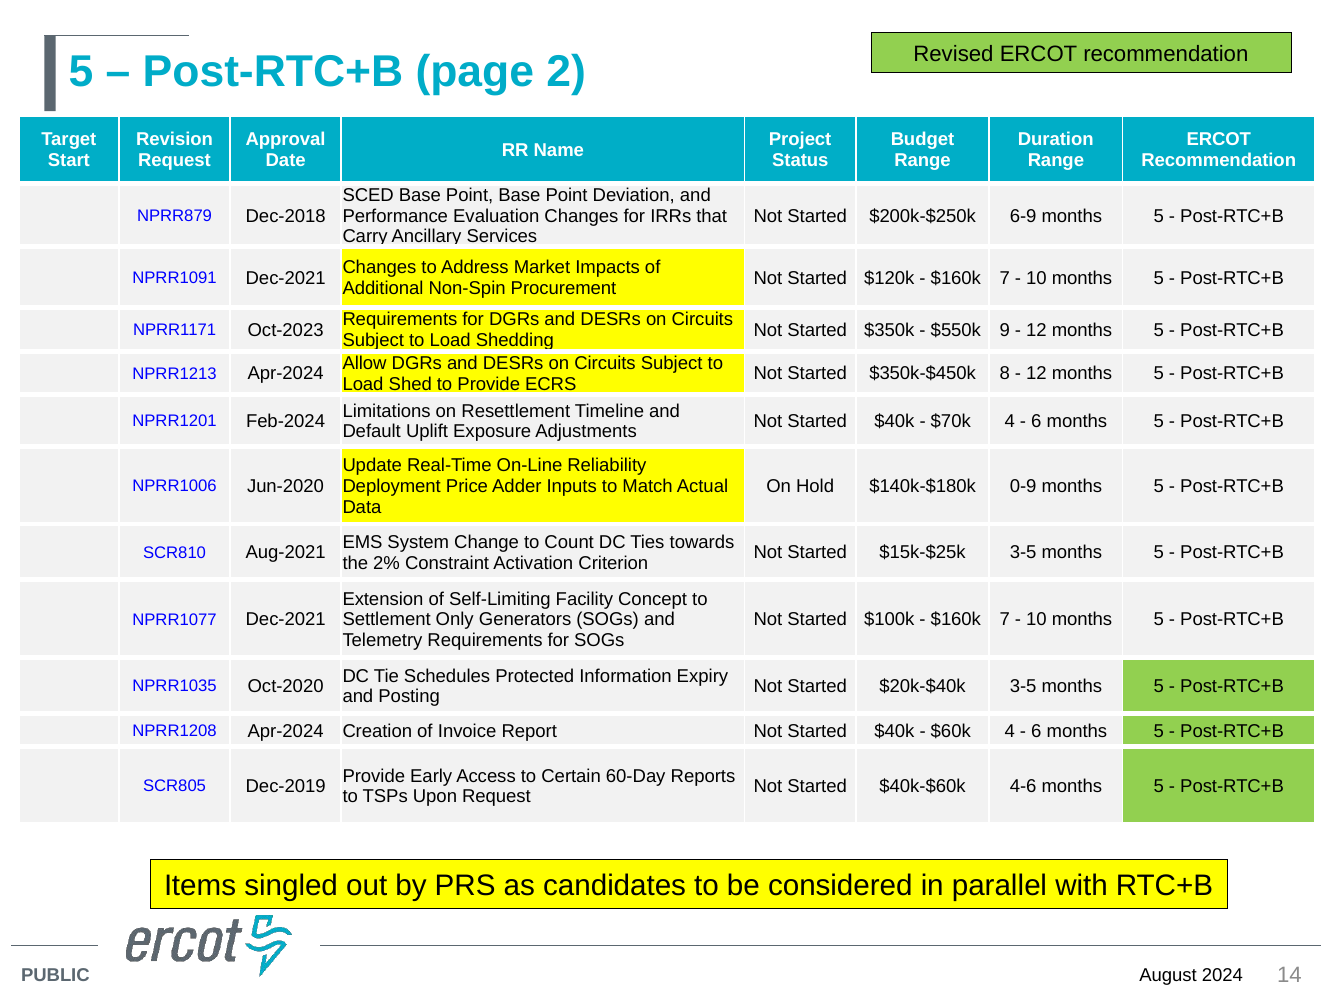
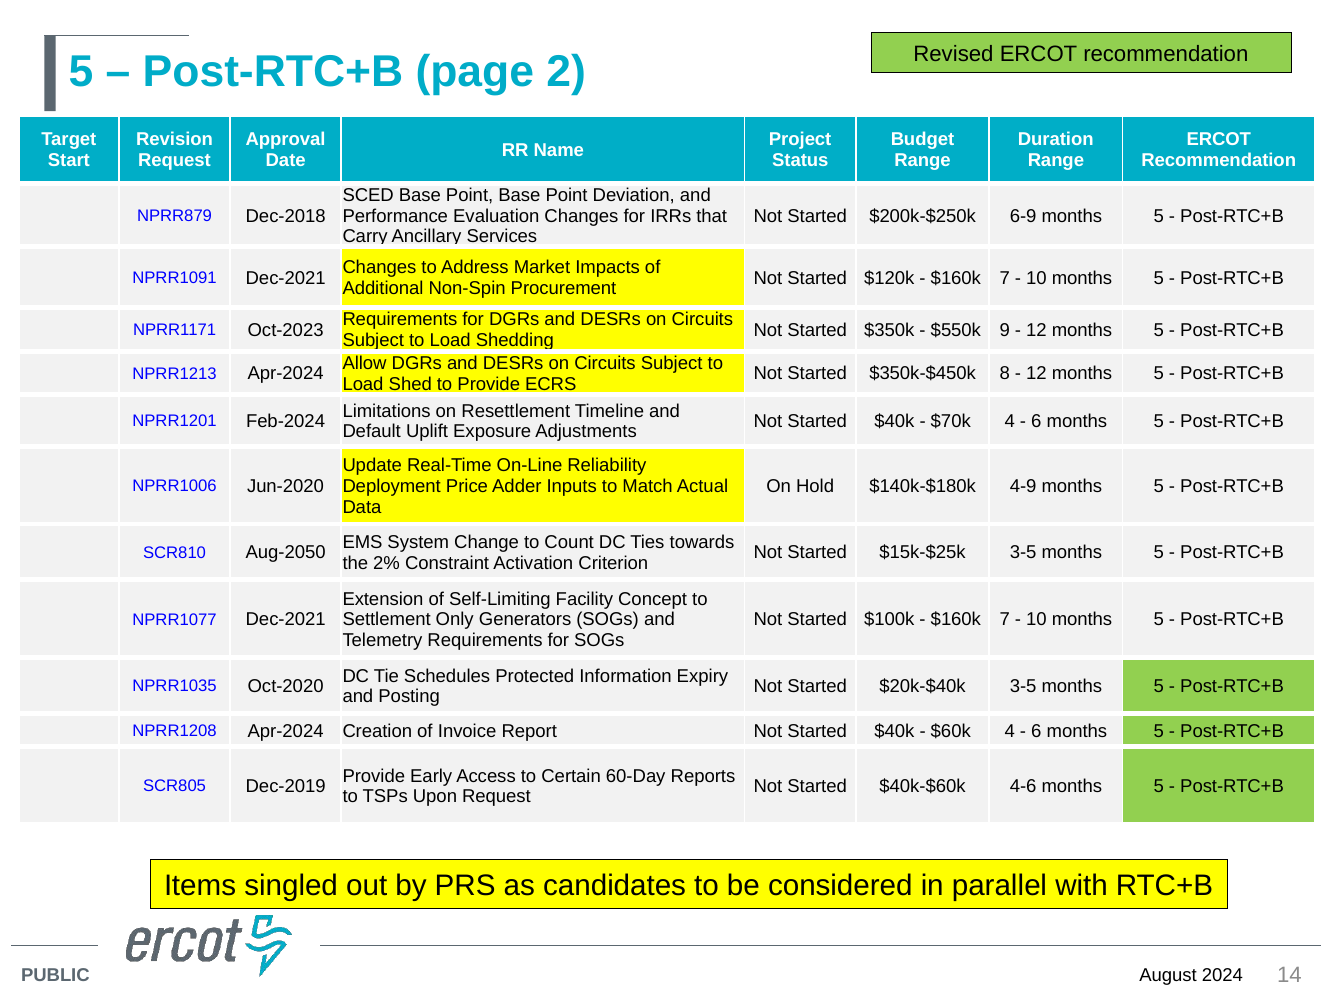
0-9: 0-9 -> 4-9
Aug-2021: Aug-2021 -> Aug-2050
